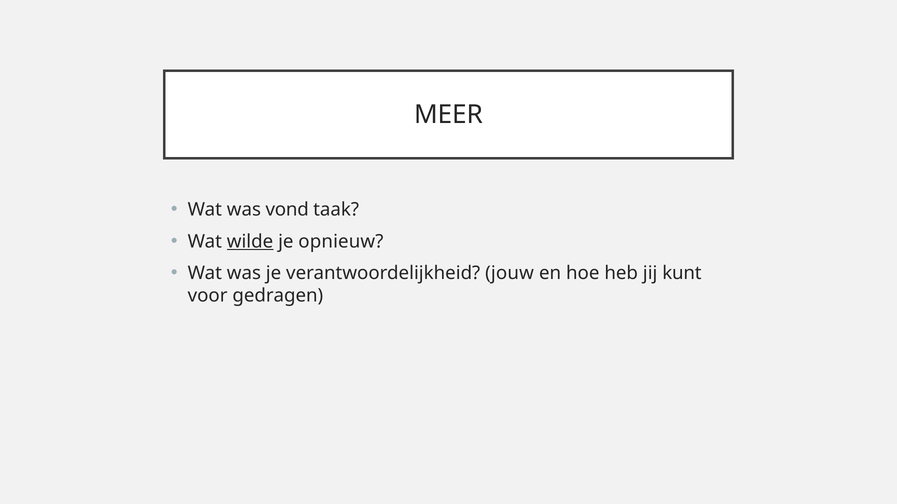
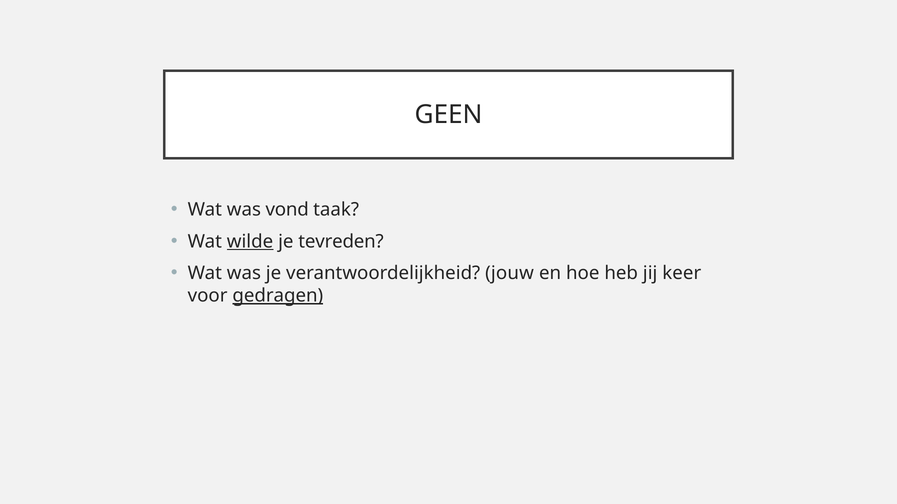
MEER: MEER -> GEEN
opnieuw: opnieuw -> tevreden
kunt: kunt -> keer
gedragen underline: none -> present
